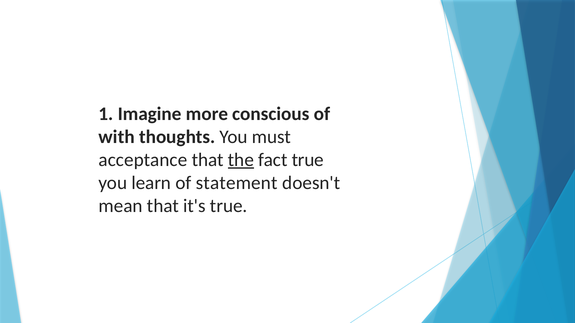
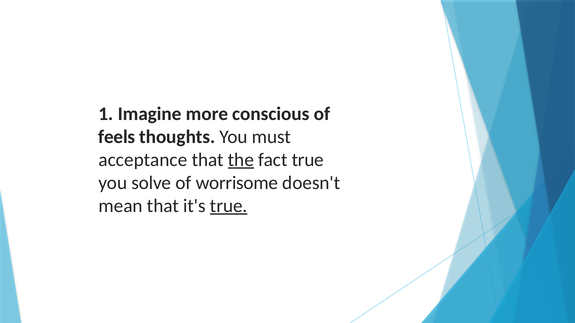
with: with -> feels
learn: learn -> solve
statement: statement -> worrisome
true at (229, 206) underline: none -> present
